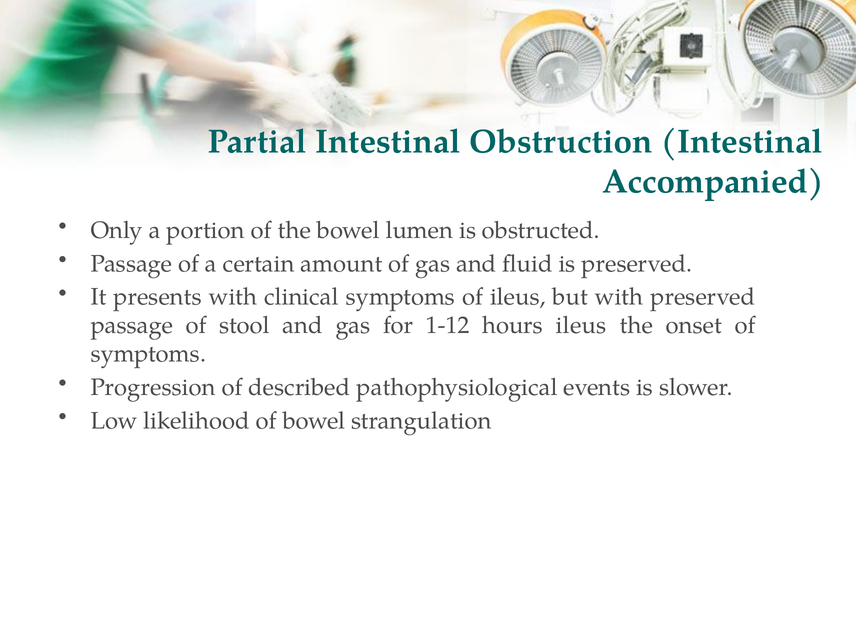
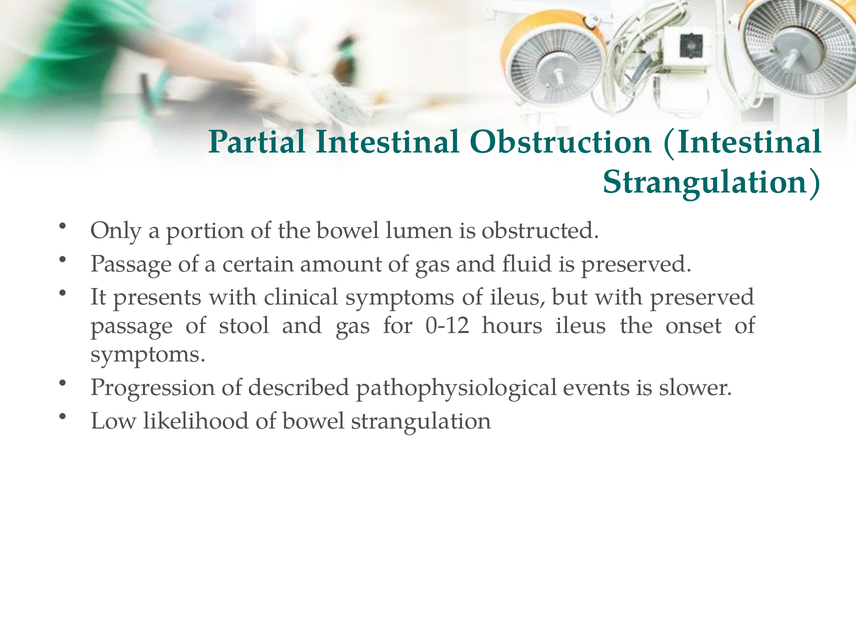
Accompanied at (713, 182): Accompanied -> Strangulation
1-12: 1-12 -> 0-12
